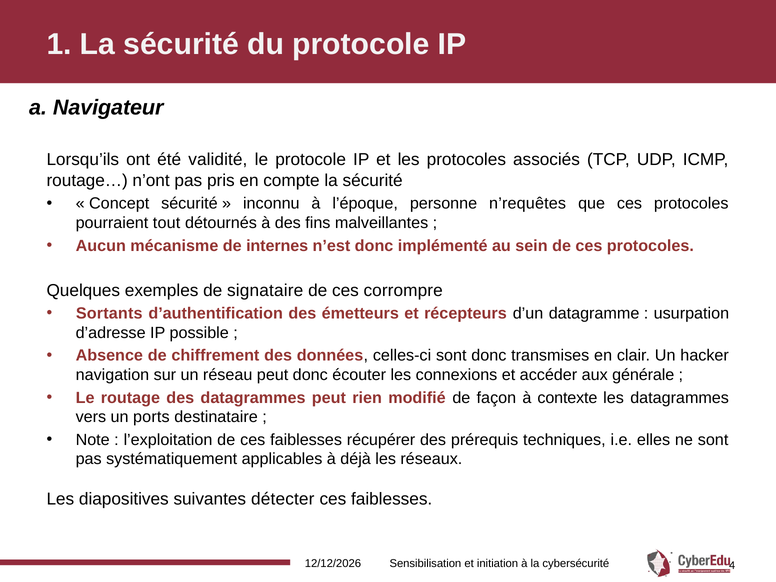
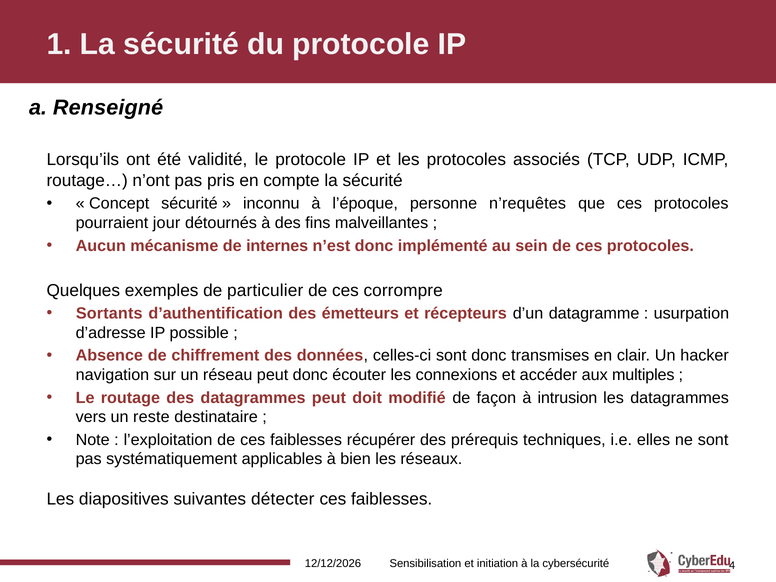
Navigateur: Navigateur -> Renseigné
tout: tout -> jour
signataire: signataire -> particulier
générale: générale -> multiples
rien: rien -> doit
contexte: contexte -> intrusion
ports: ports -> reste
déjà: déjà -> bien
